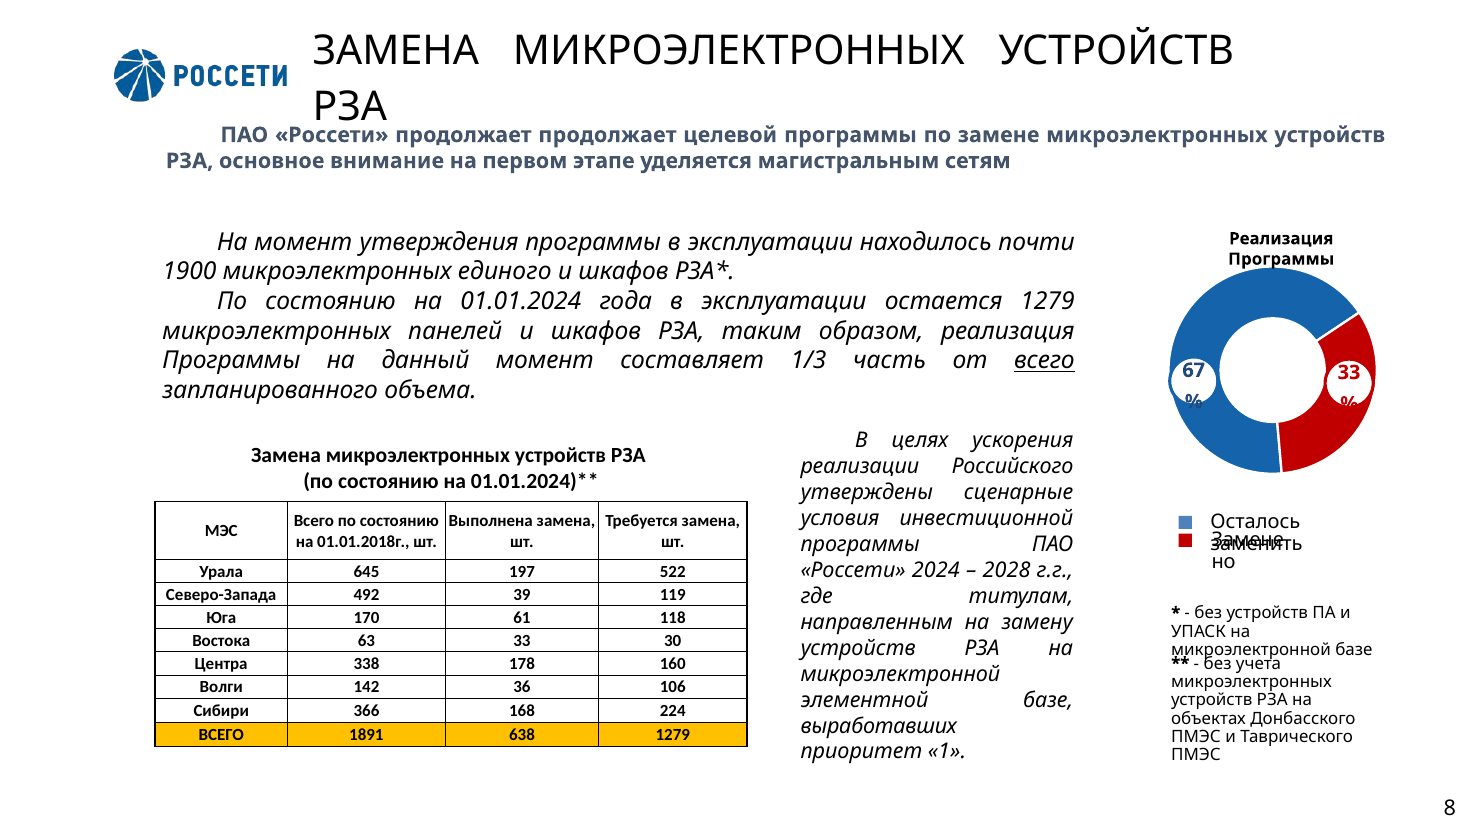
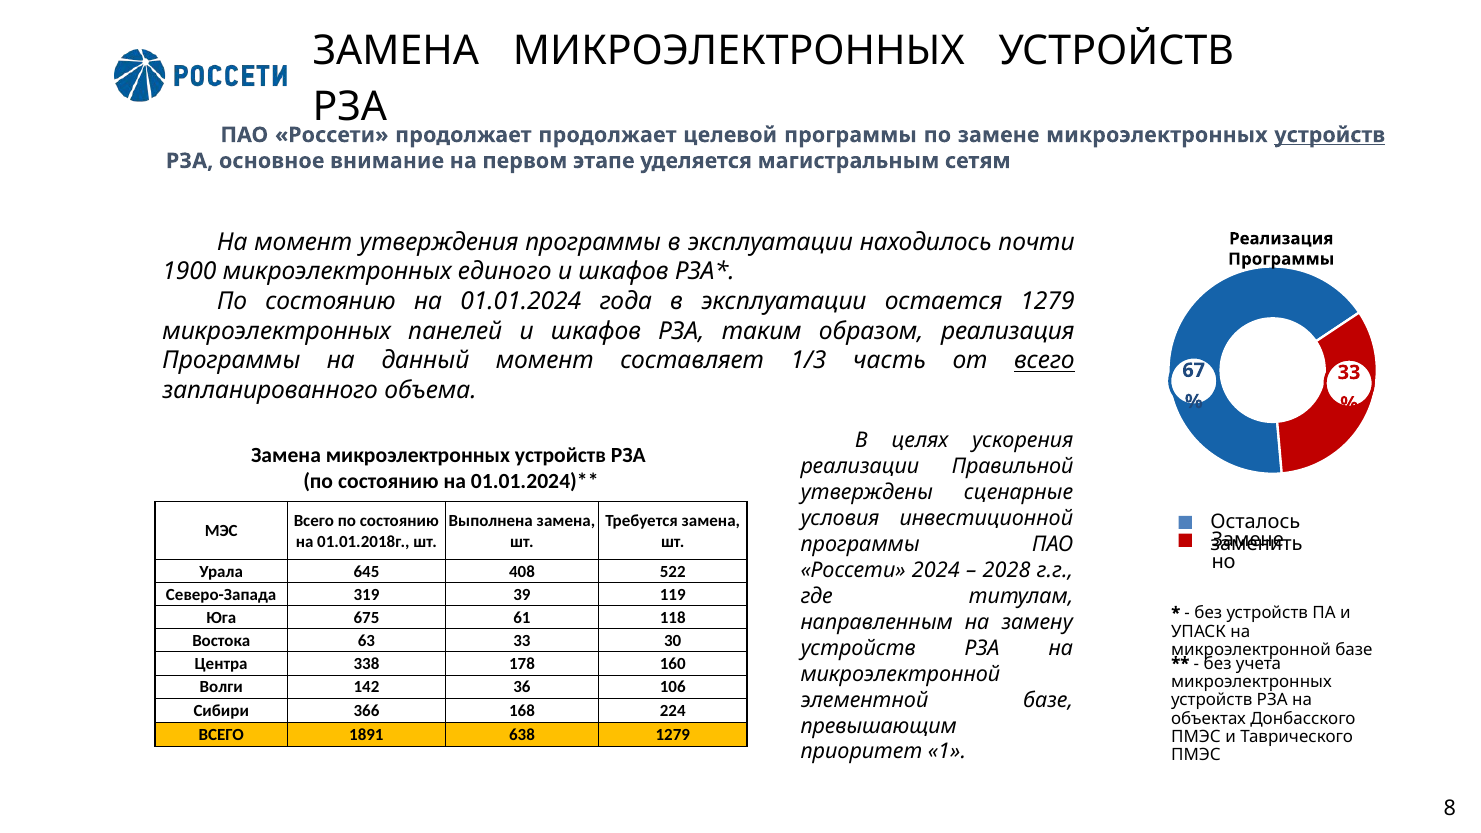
устройств at (1330, 135) underline: none -> present
Российского: Российского -> Правильной
197: 197 -> 408
492: 492 -> 319
170: 170 -> 675
выработавших: выработавших -> превышающим
